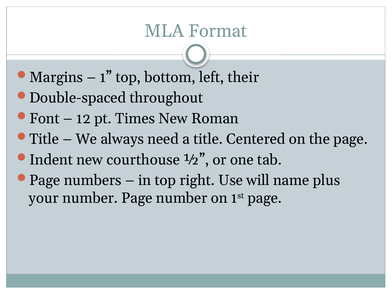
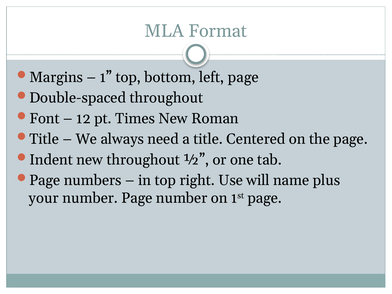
left their: their -> page
new courthouse: courthouse -> throughout
